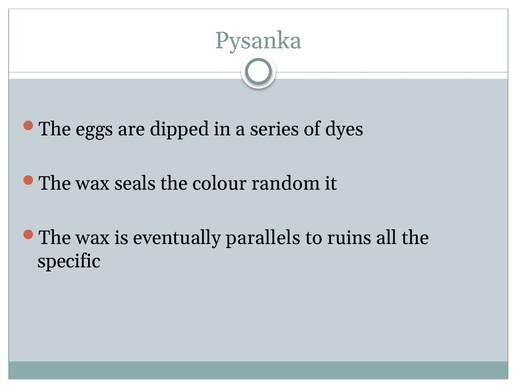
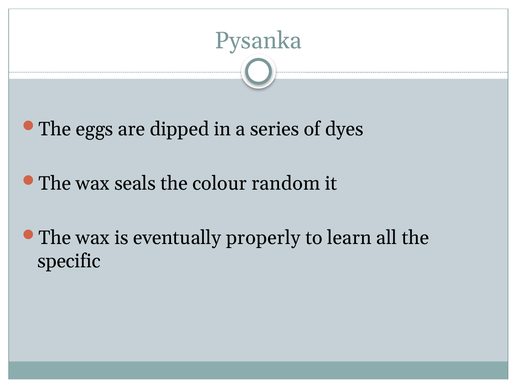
parallels: parallels -> properly
ruins: ruins -> learn
